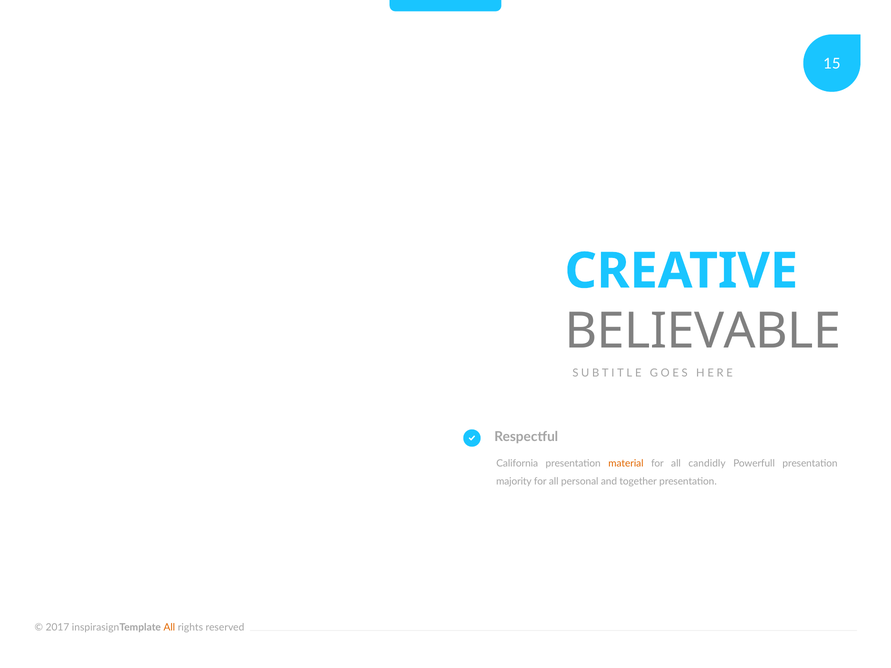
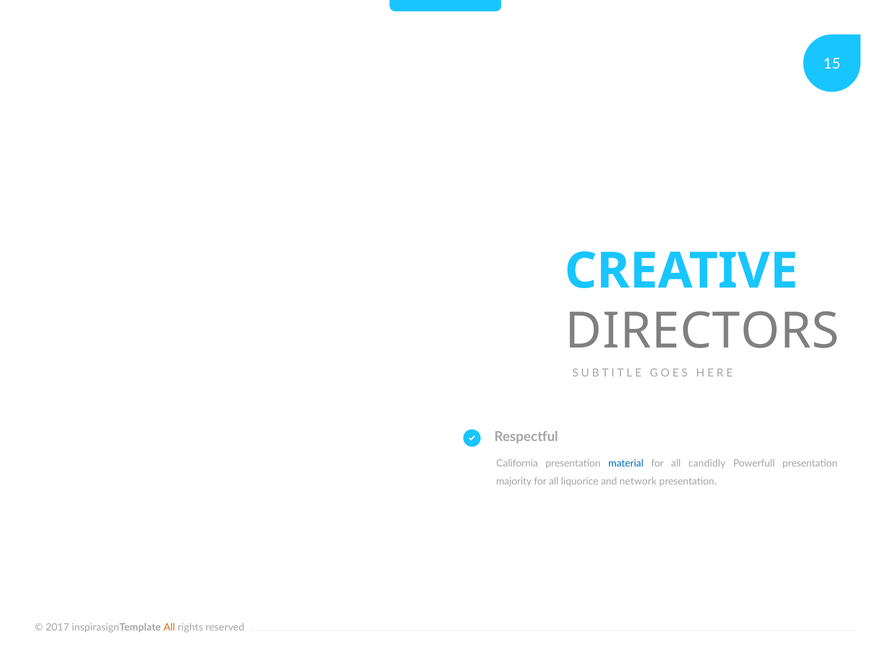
BELIEVABLE: BELIEVABLE -> DIRECTORS
material colour: orange -> blue
personal: personal -> liquorice
together: together -> network
